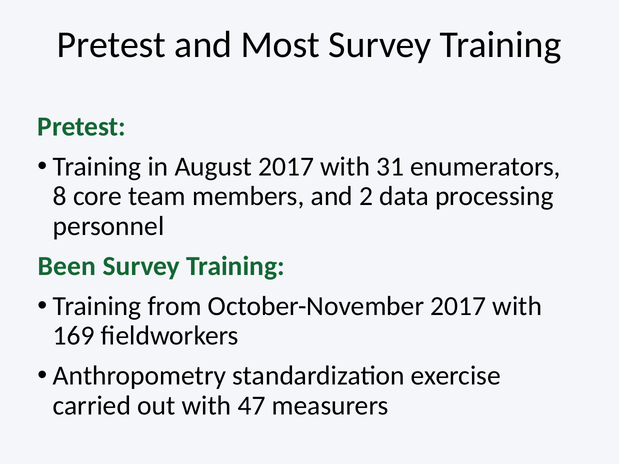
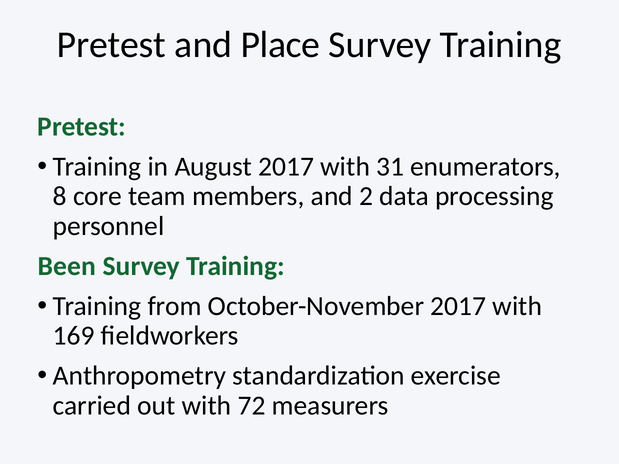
Most: Most -> Place
47: 47 -> 72
